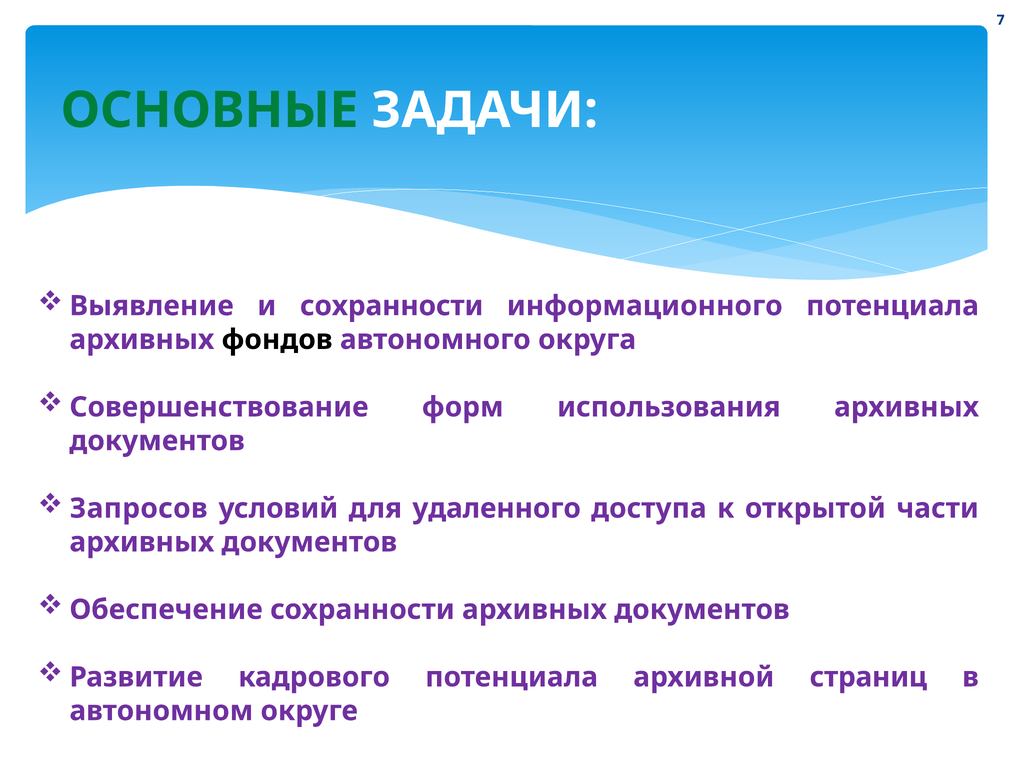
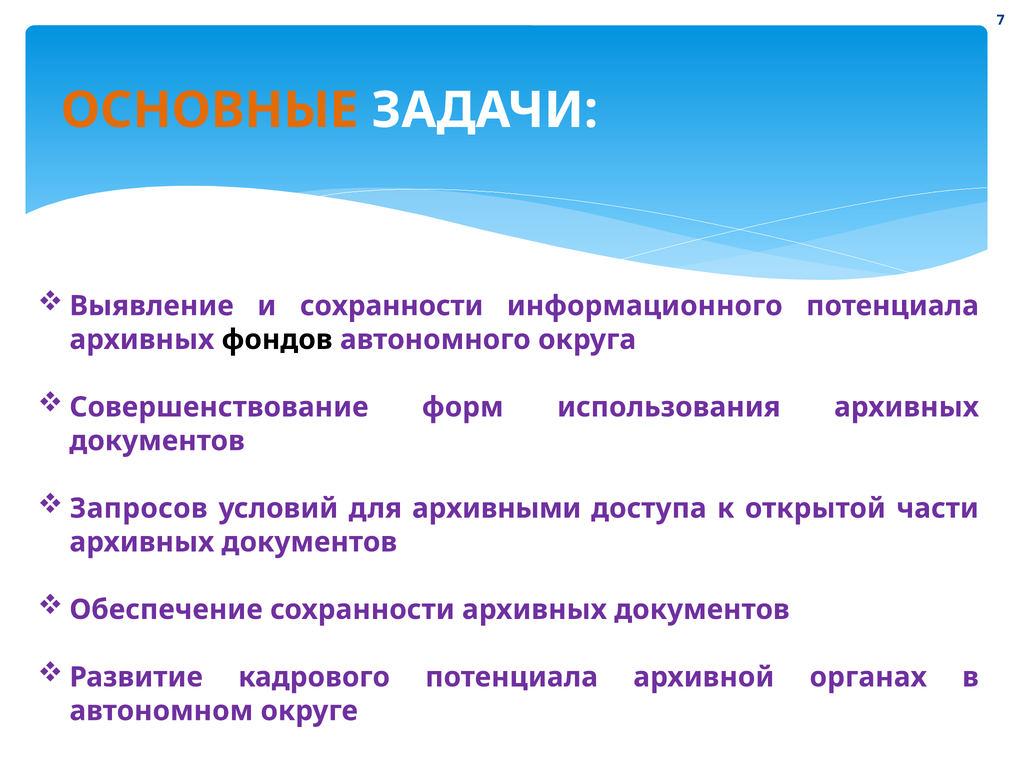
ОСНОВНЫЕ colour: green -> orange
удаленного: удаленного -> архивными
страниц: страниц -> органах
